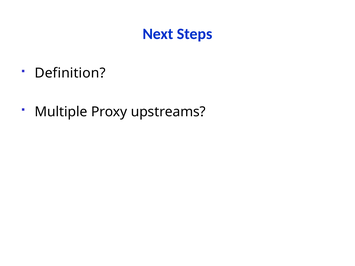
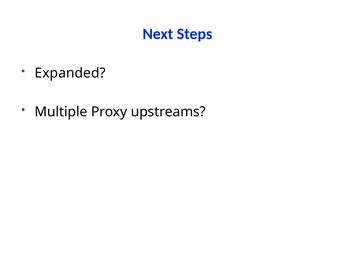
Definition: Definition -> Expanded
